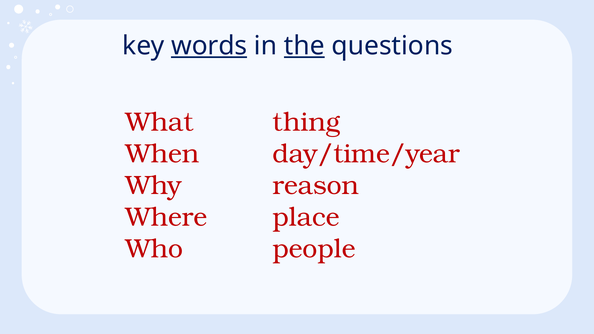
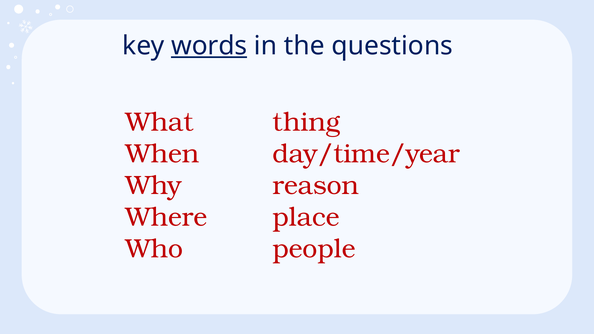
the underline: present -> none
